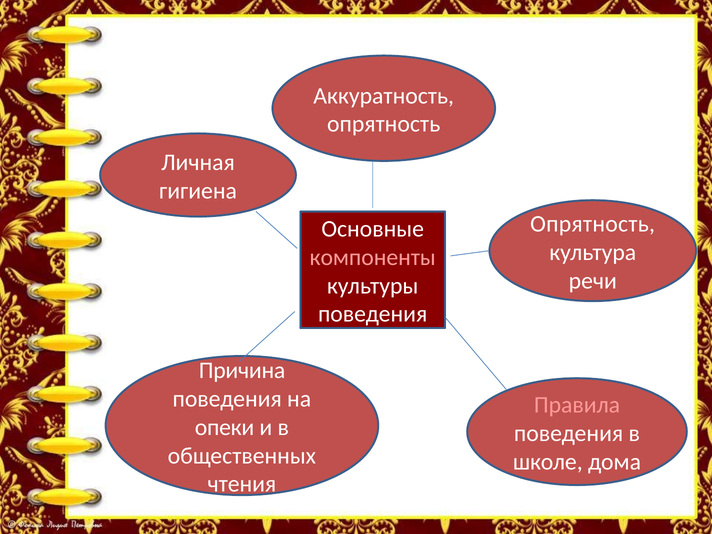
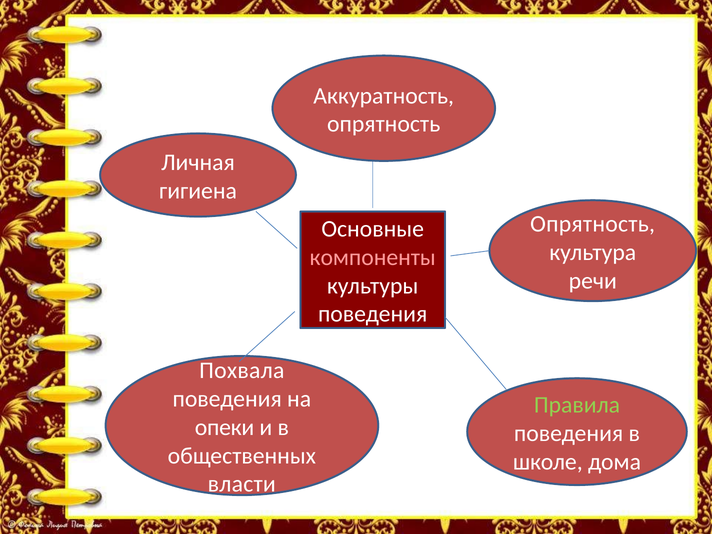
Причина: Причина -> Похвала
Правила colour: pink -> light green
чтения: чтения -> власти
